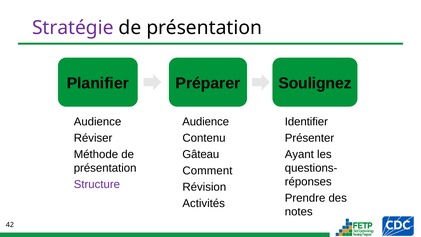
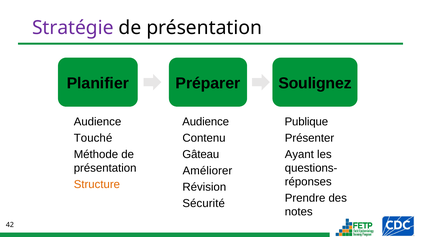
Identifier: Identifier -> Publique
Réviser: Réviser -> Touché
Comment: Comment -> Améliorer
Structure colour: purple -> orange
Activités: Activités -> Sécurité
